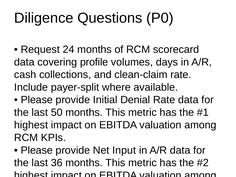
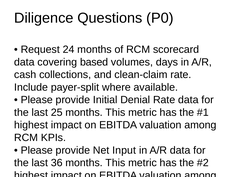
profile: profile -> based
50: 50 -> 25
